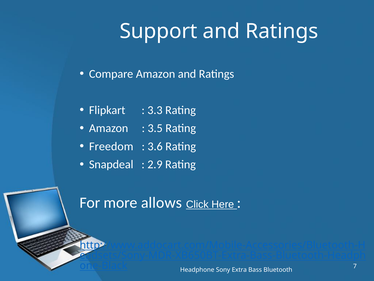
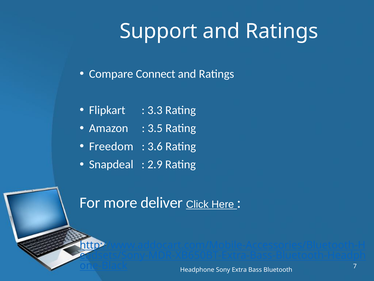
Compare Amazon: Amazon -> Connect
allows: allows -> deliver
